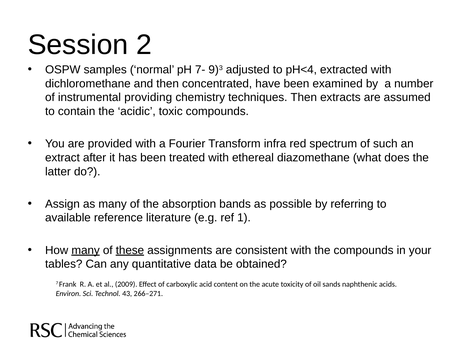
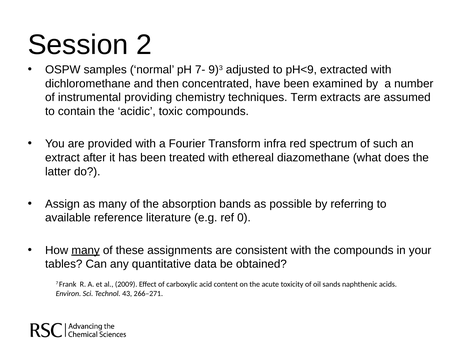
pH<4: pH<4 -> pH<9
techniques Then: Then -> Term
1: 1 -> 0
these underline: present -> none
